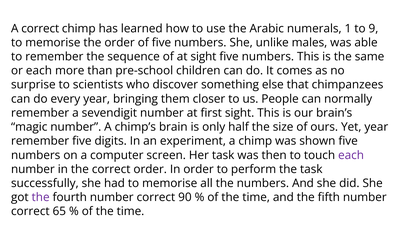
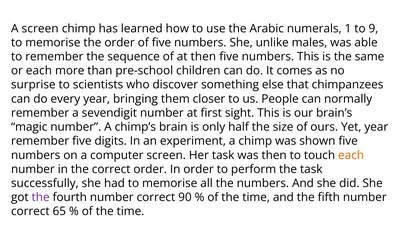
A correct: correct -> screen
at sight: sight -> then
each at (351, 155) colour: purple -> orange
